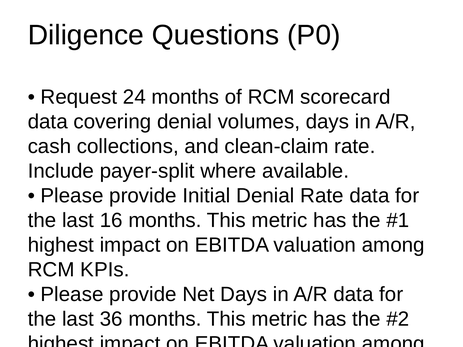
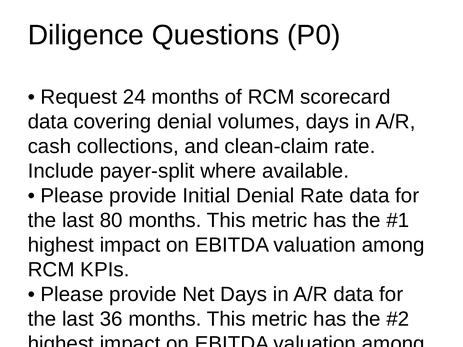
16: 16 -> 80
